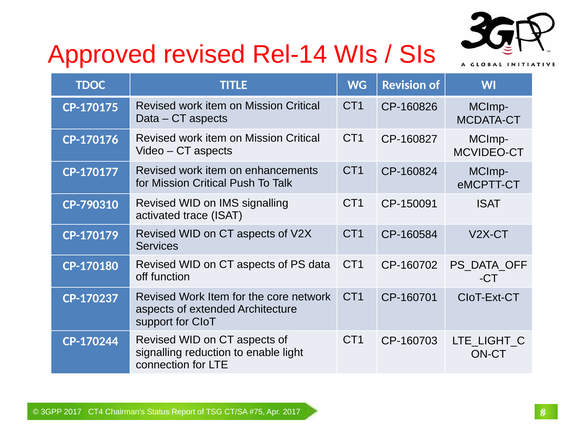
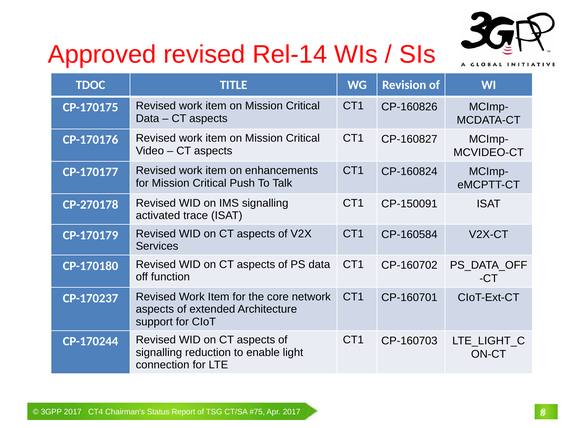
CP-790310: CP-790310 -> CP-270178
